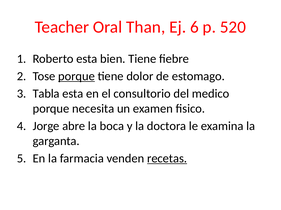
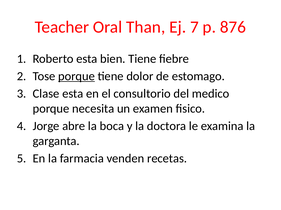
6: 6 -> 7
520: 520 -> 876
Tabla: Tabla -> Clase
recetas underline: present -> none
